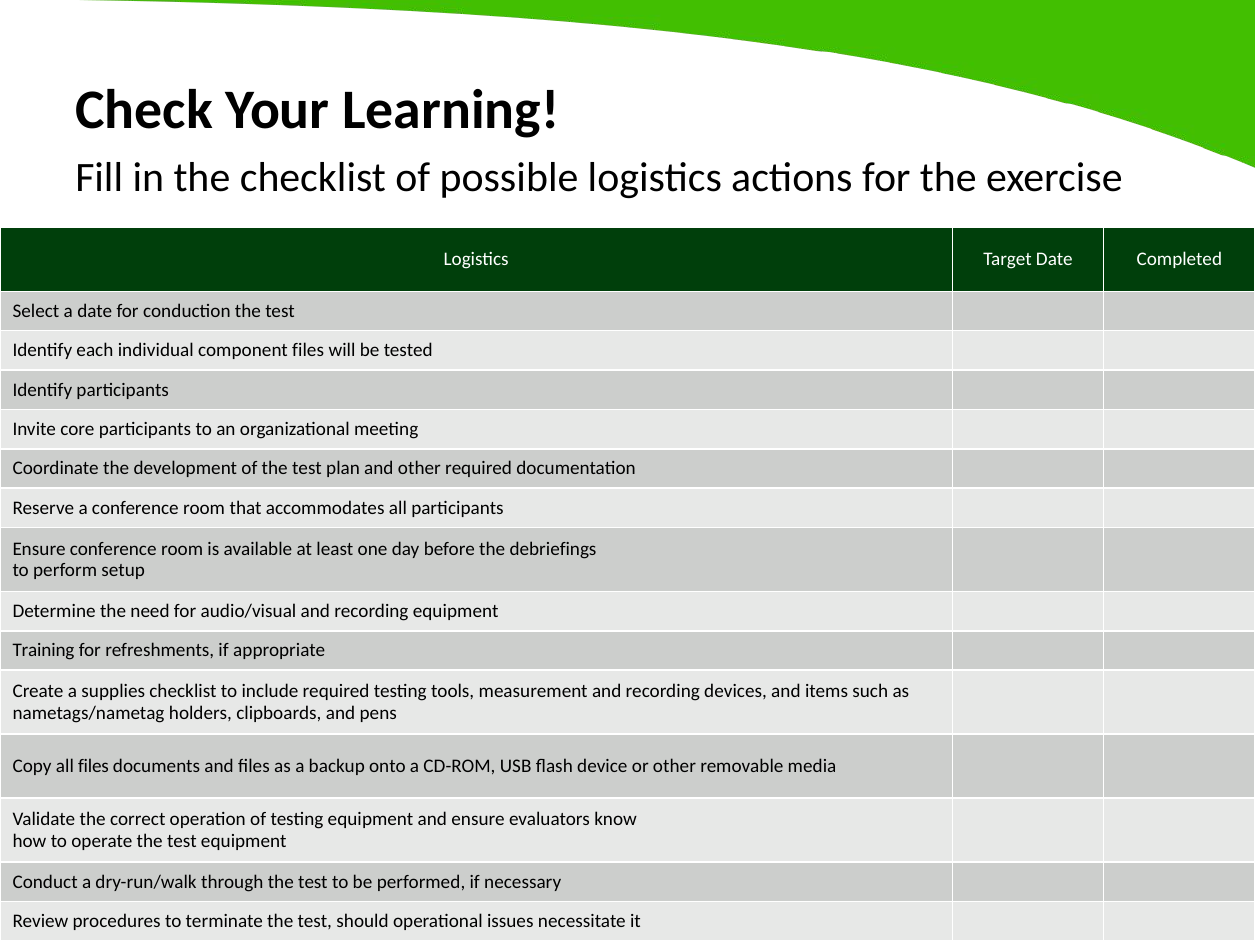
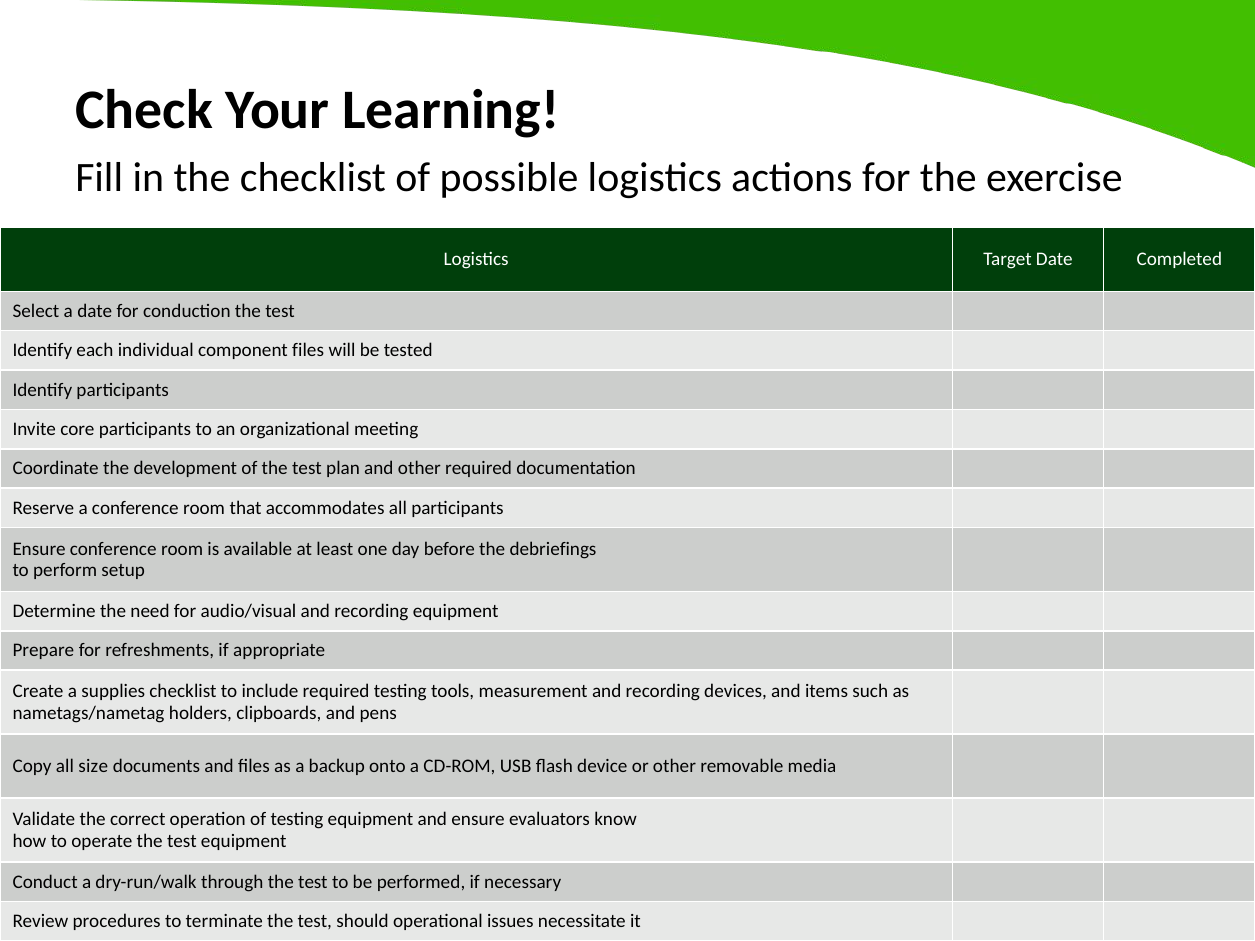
Training: Training -> Prepare
all files: files -> size
